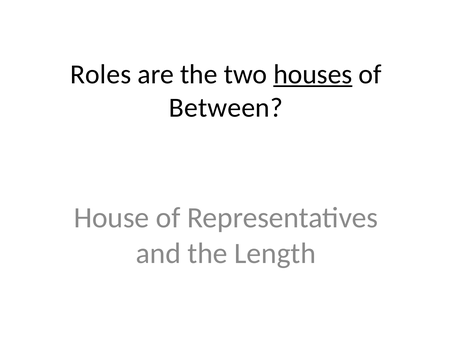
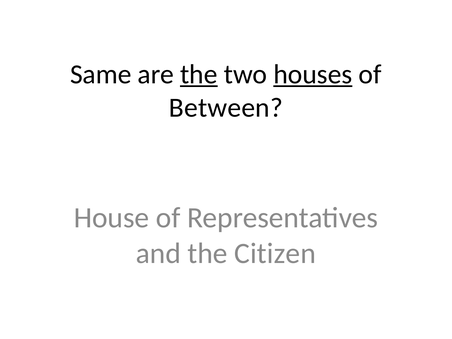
Roles: Roles -> Same
the at (199, 74) underline: none -> present
Length: Length -> Citizen
